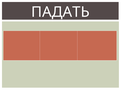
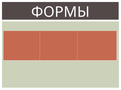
ПАДАТЬ: ПАДАТЬ -> ФОРМЫ
